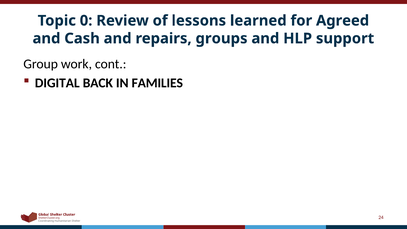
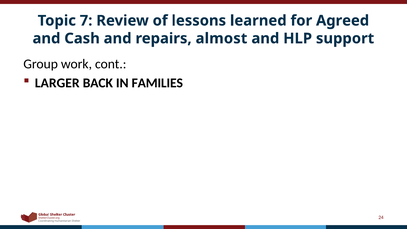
0: 0 -> 7
groups: groups -> almost
DIGITAL: DIGITAL -> LARGER
